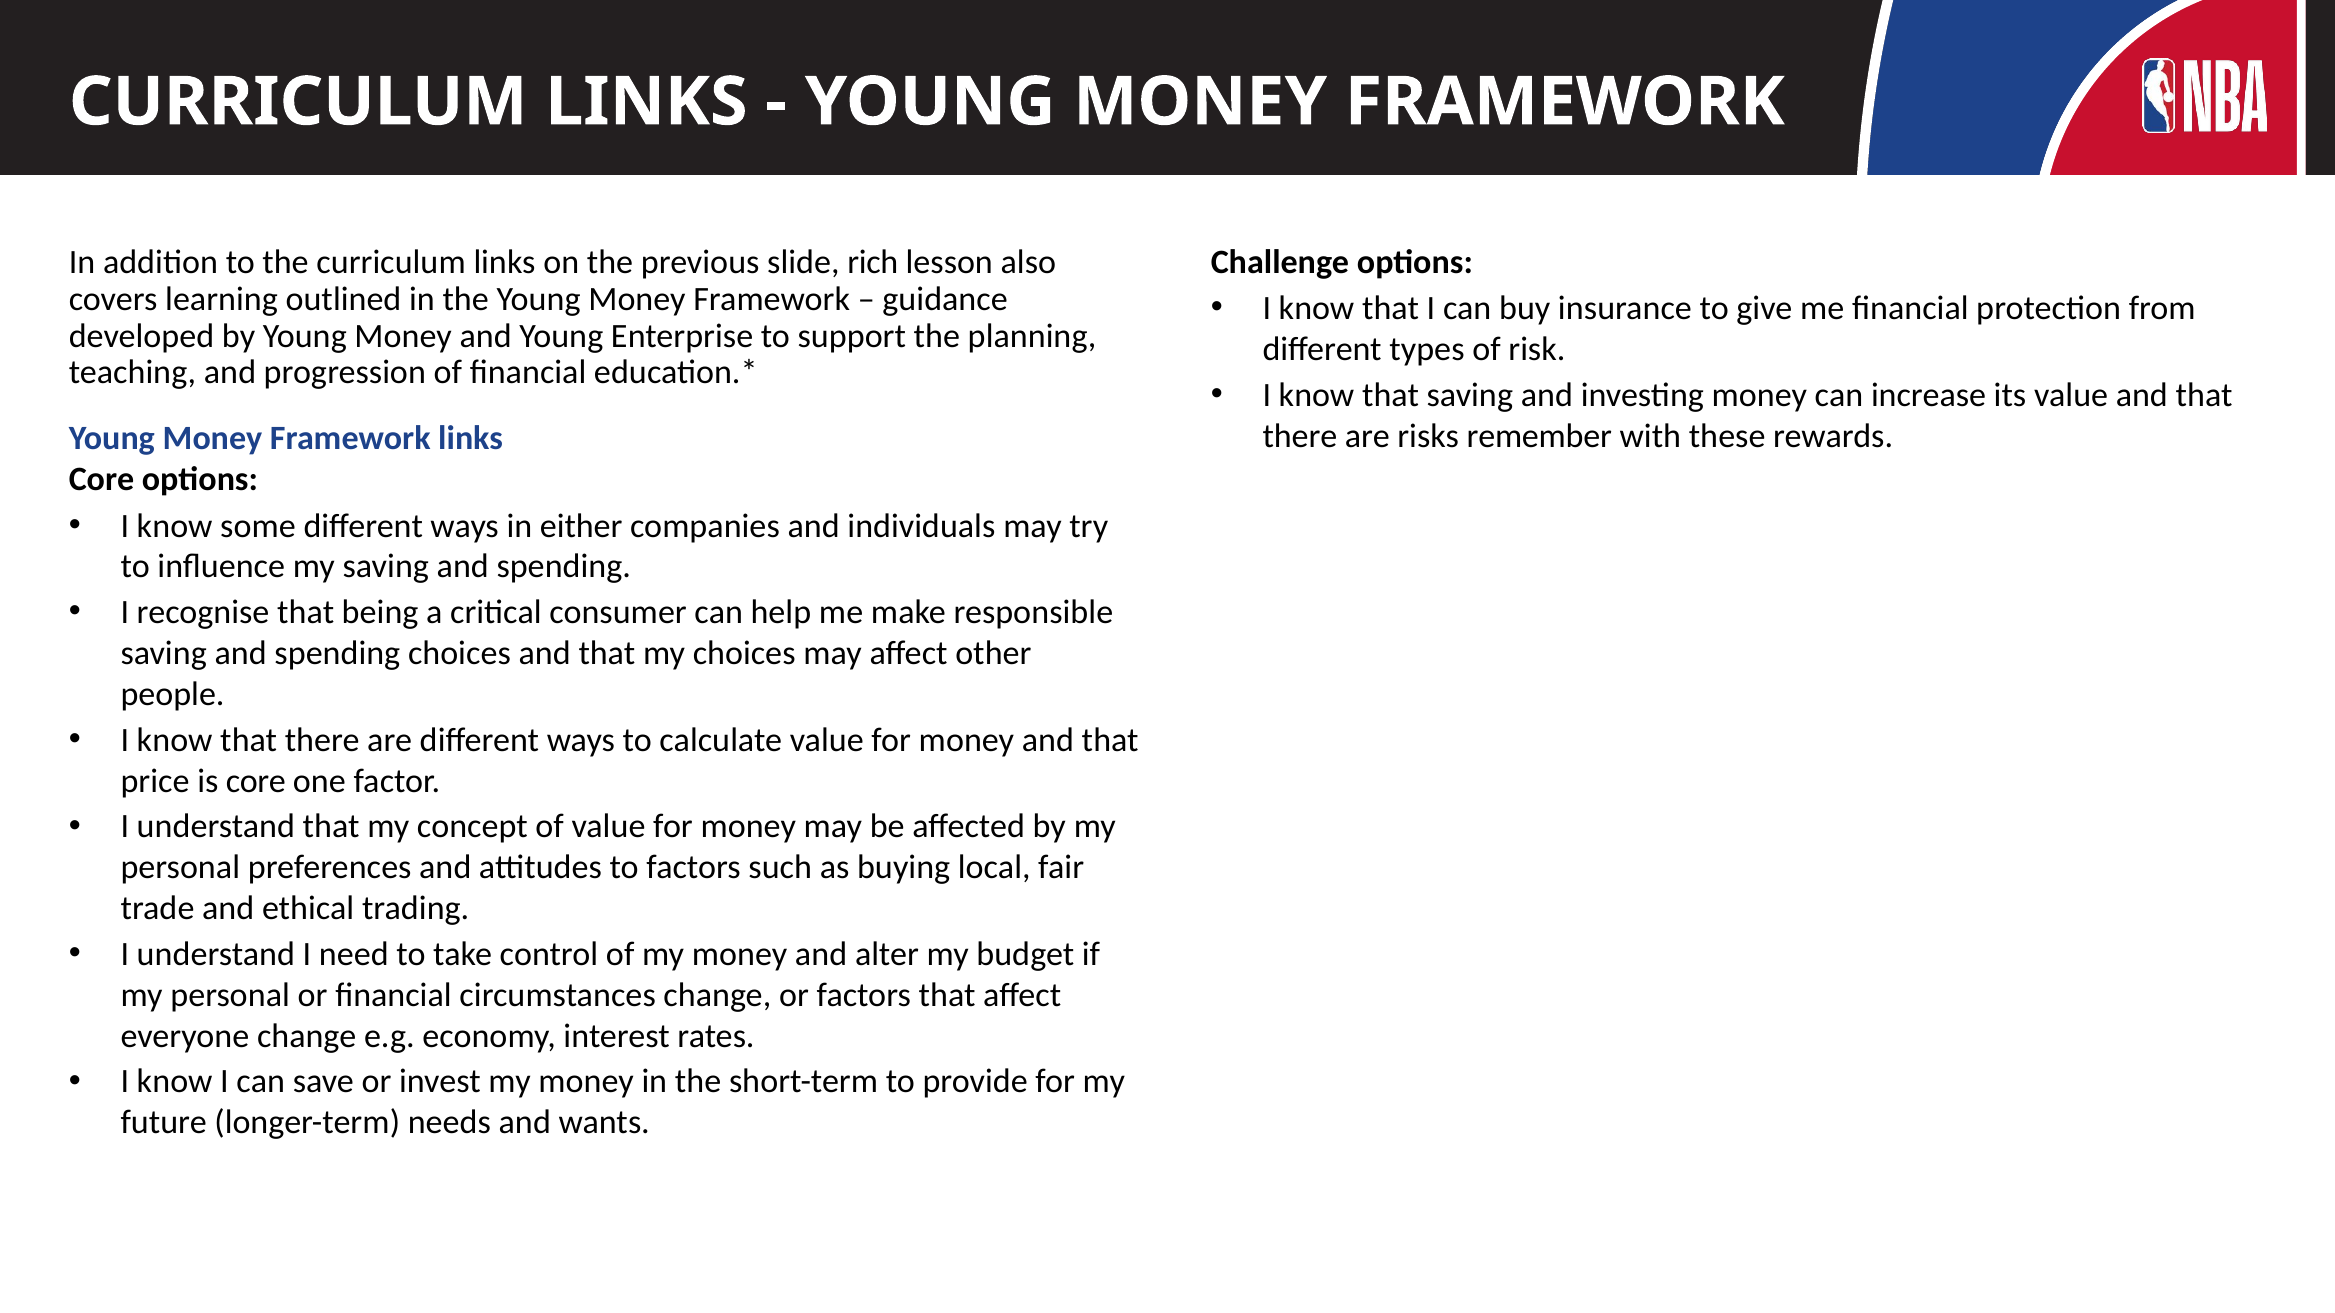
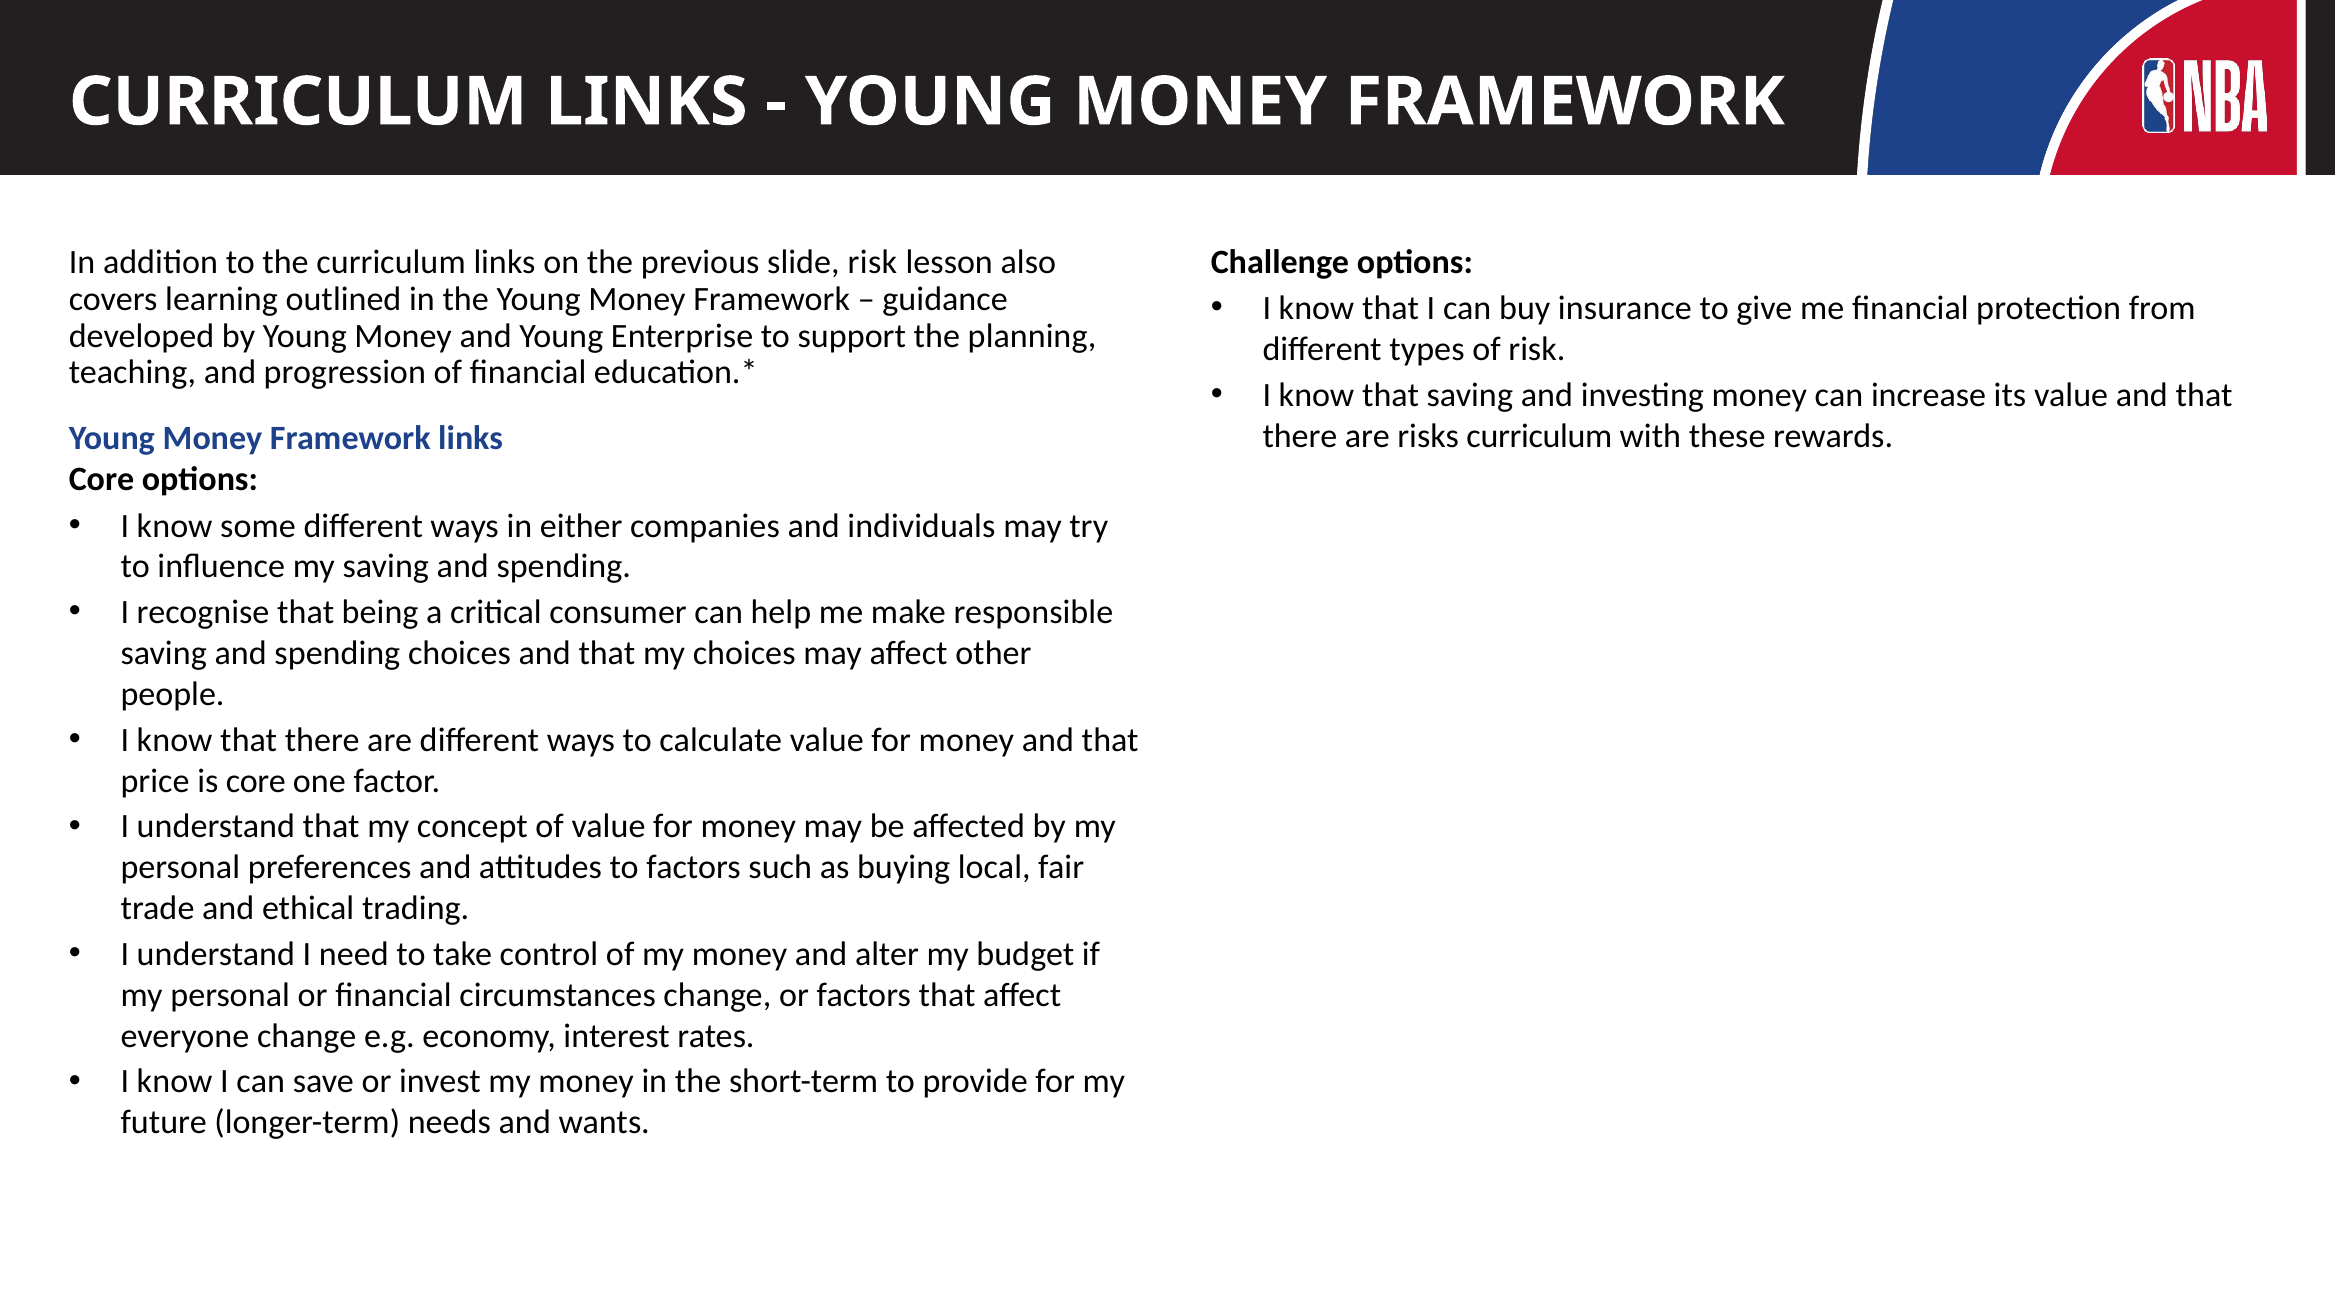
slide rich: rich -> risk
risks remember: remember -> curriculum
